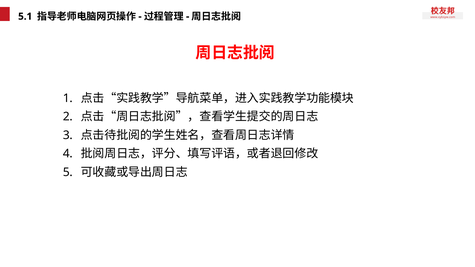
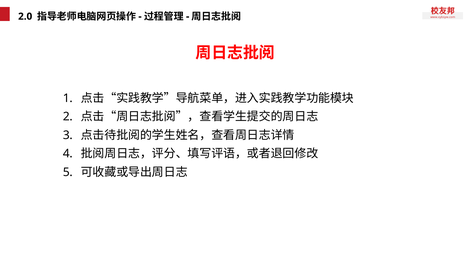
5.1: 5.1 -> 2.0
